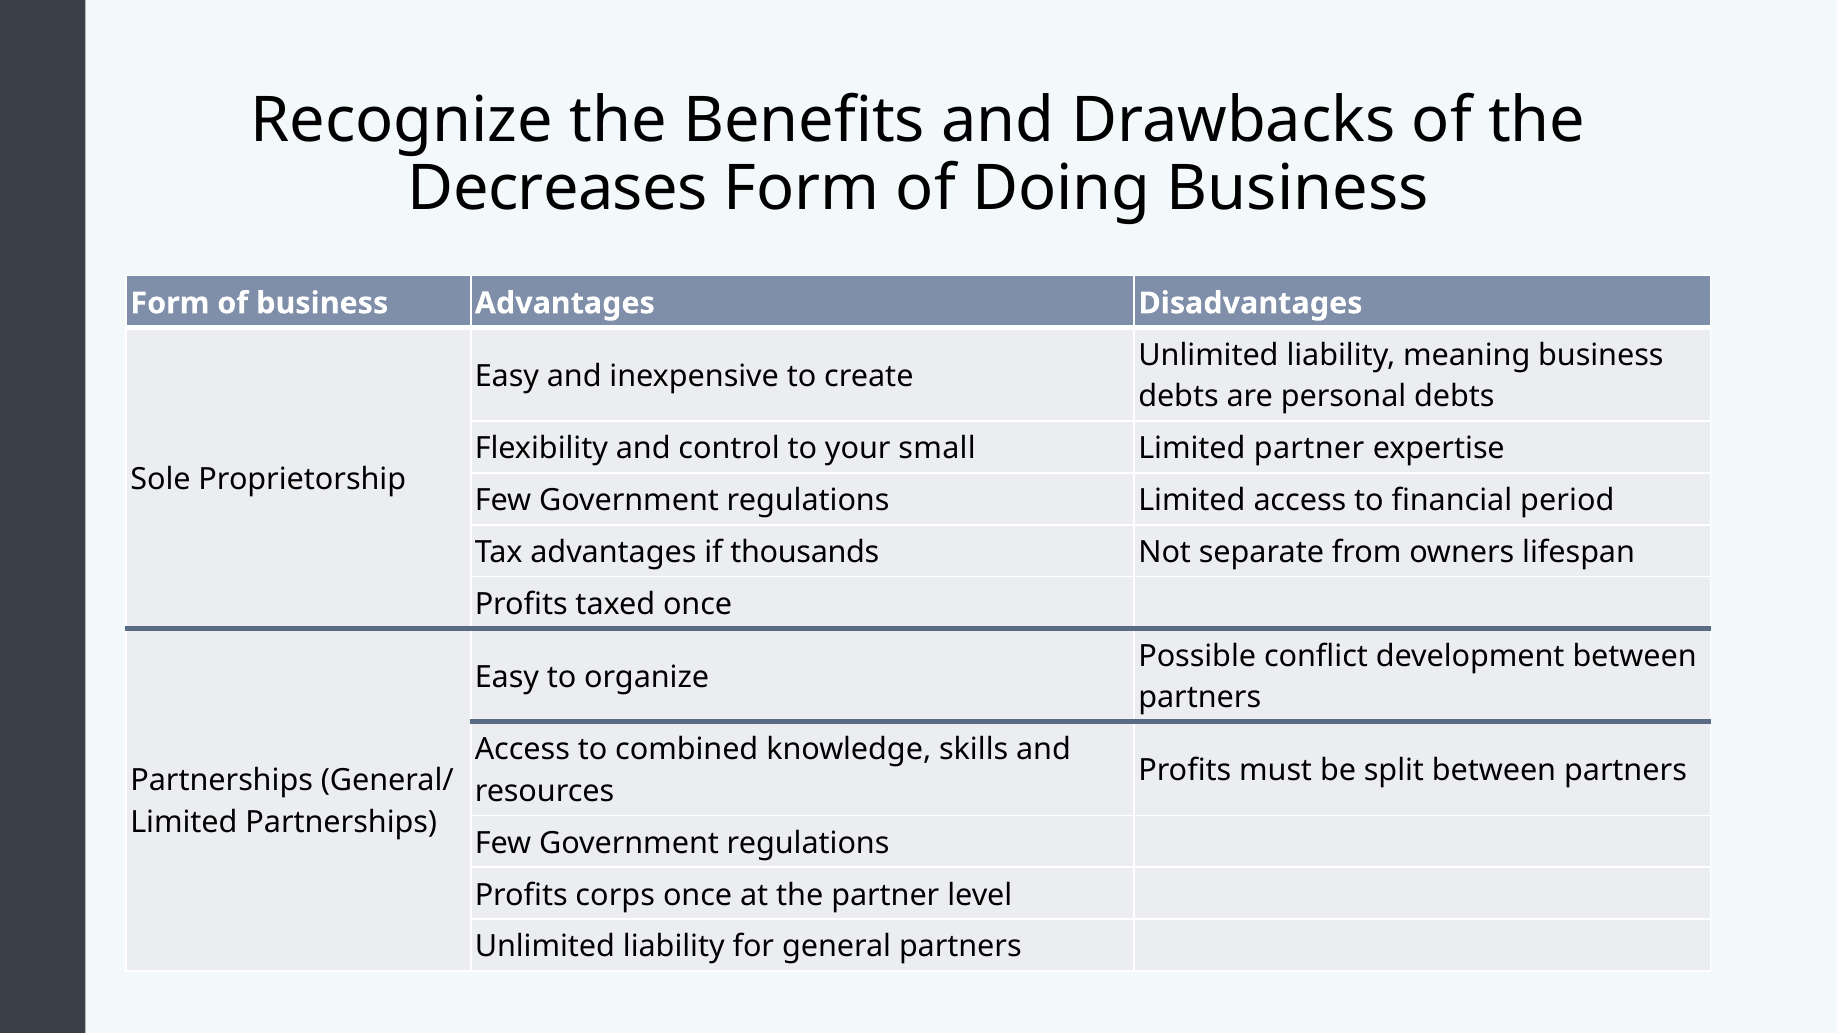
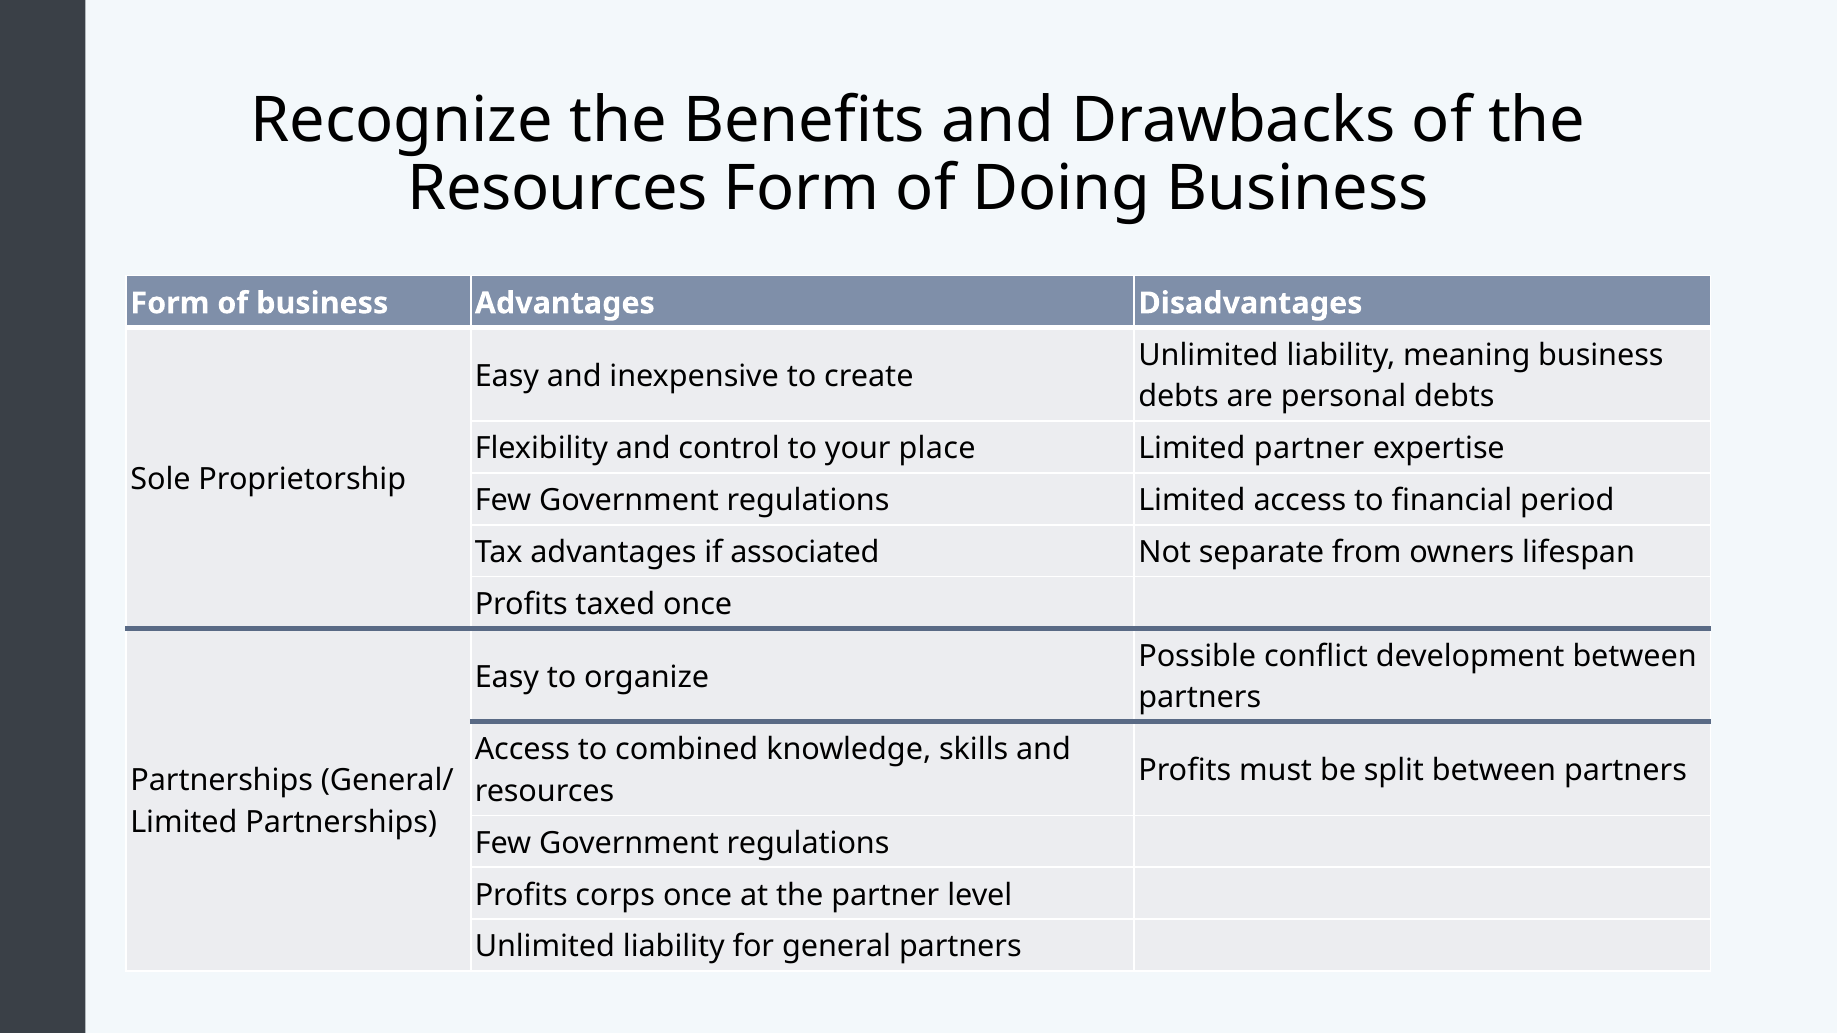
Decreases at (558, 189): Decreases -> Resources
small: small -> place
thousands: thousands -> associated
